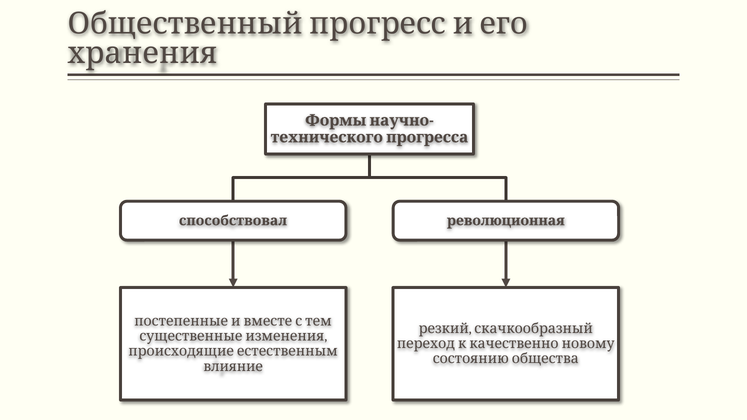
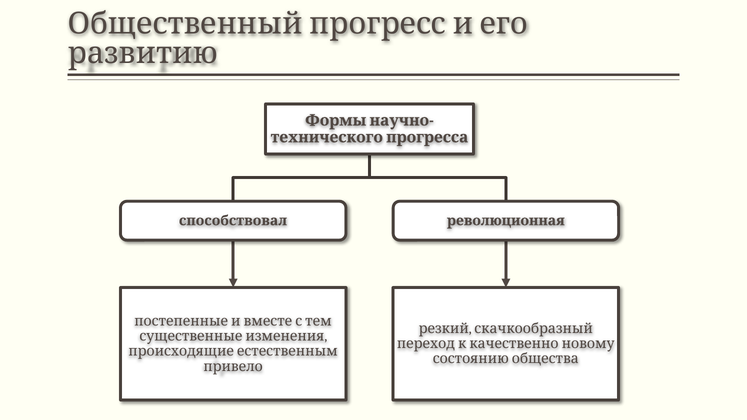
хранения: хранения -> развитию
влияние: влияние -> привело
